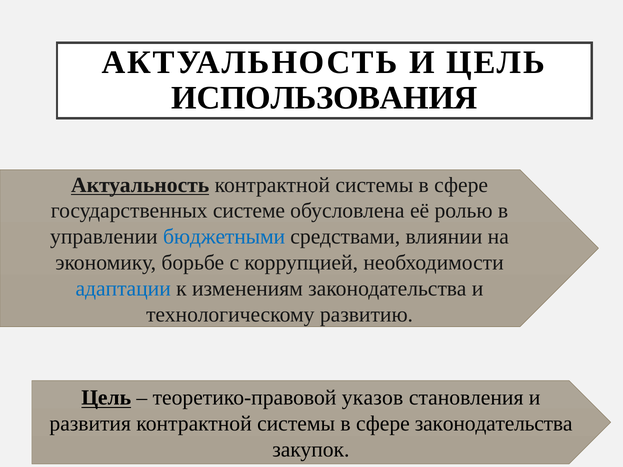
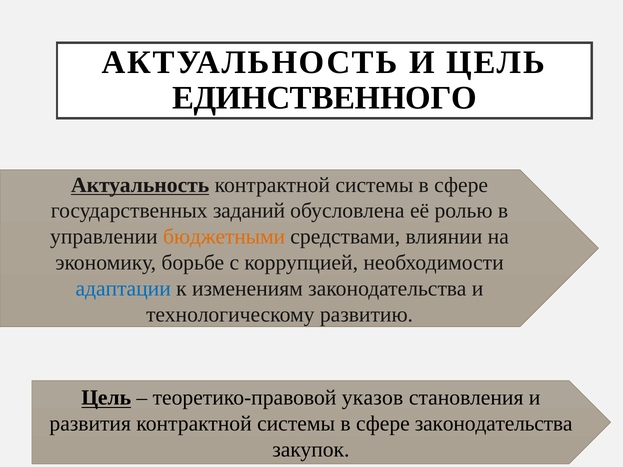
ИСПОЛЬЗОВАНИЯ: ИСПОЛЬЗОВАНИЯ -> ЕДИНСТВЕННОГО
системе: системе -> заданий
бюджетными colour: blue -> orange
